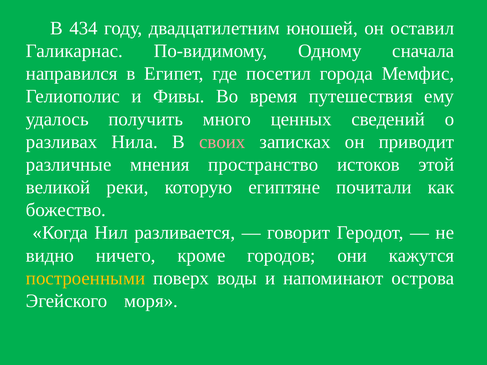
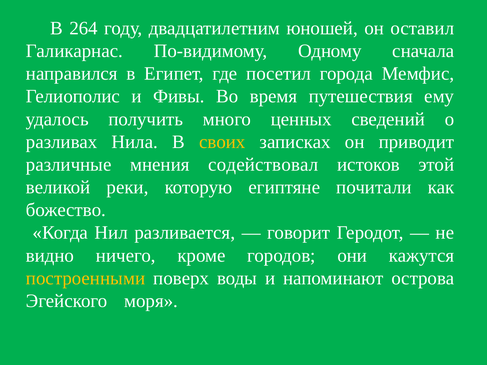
434: 434 -> 264
своих colour: pink -> yellow
пространство: пространство -> содействовал
